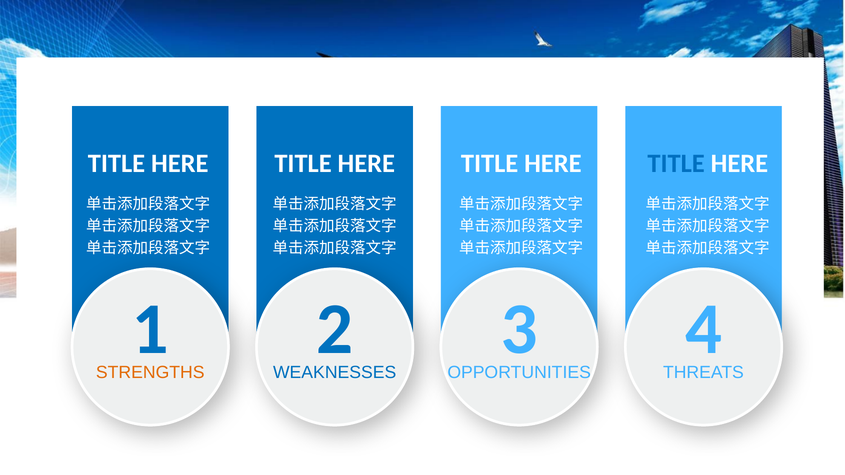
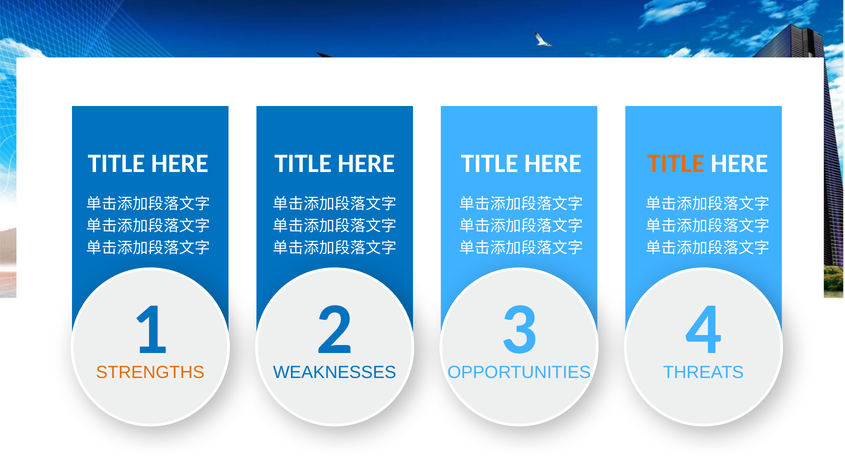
TITLE at (676, 164) colour: blue -> orange
